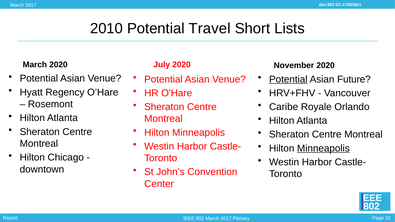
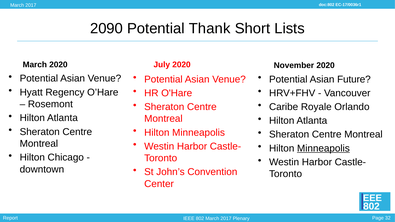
2010: 2010 -> 2090
Travel: Travel -> Thank
Potential at (288, 79) underline: present -> none
